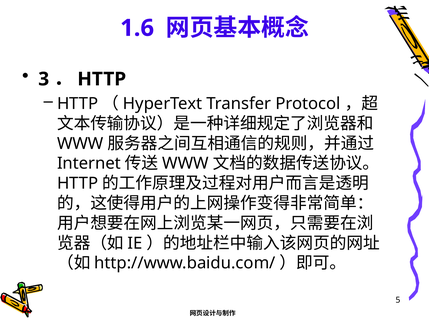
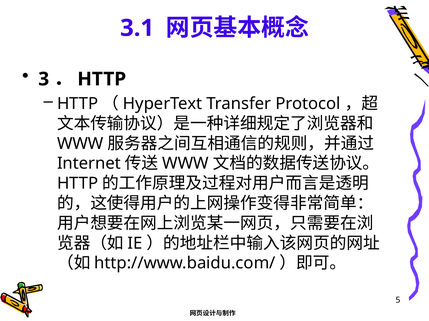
1.6: 1.6 -> 3.1
